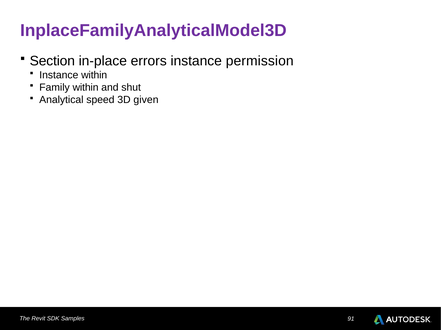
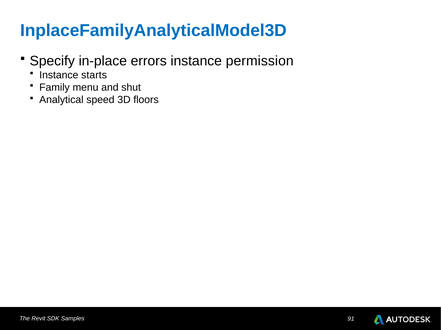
InplaceFamilyAnalyticalModel3D colour: purple -> blue
Section: Section -> Specify
Instance within: within -> starts
Family within: within -> menu
given: given -> floors
